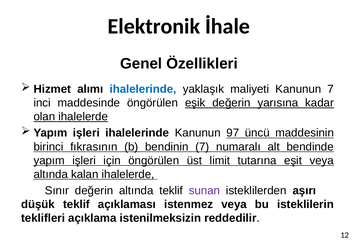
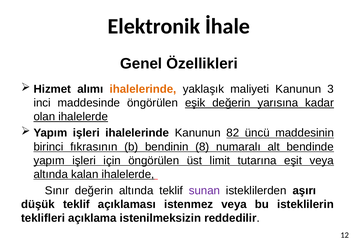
ihalelerinde at (143, 89) colour: blue -> orange
Kanunun 7: 7 -> 3
97: 97 -> 82
bendinin 7: 7 -> 8
